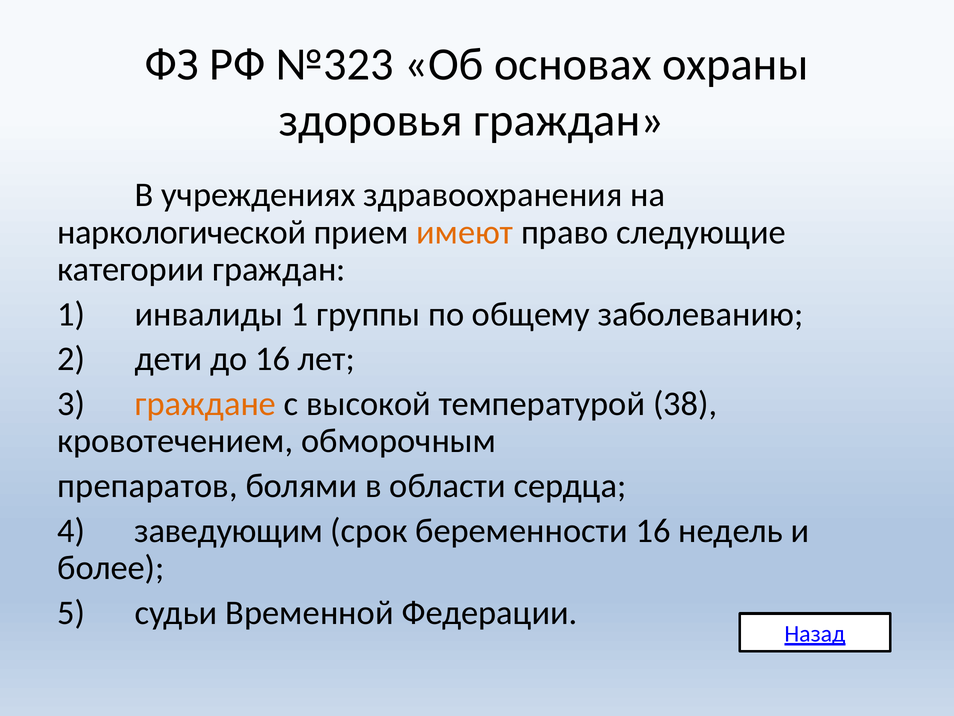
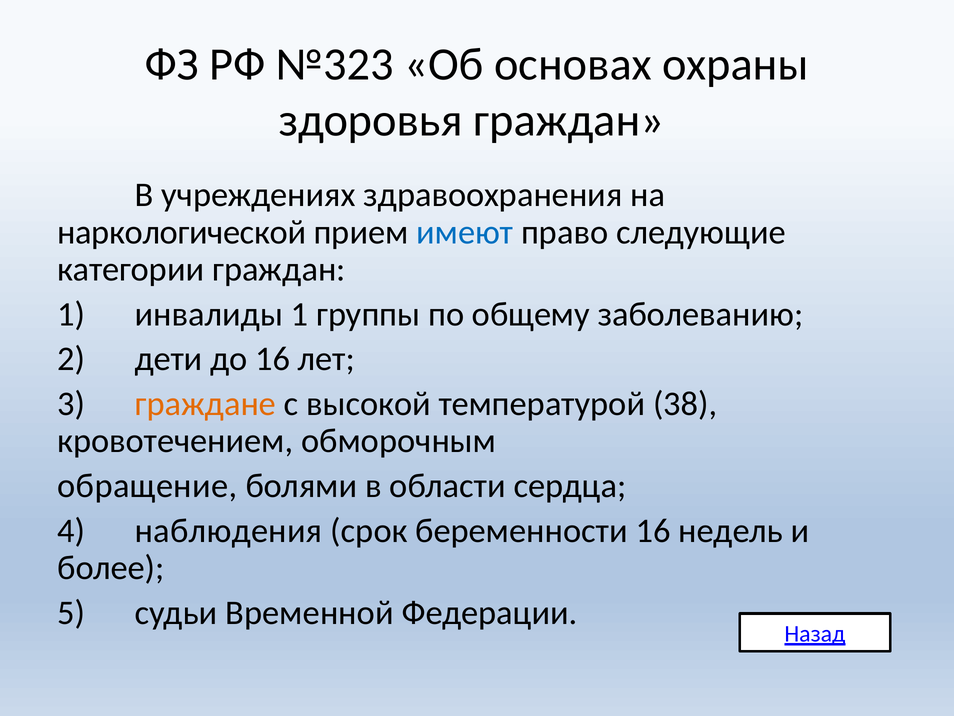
имеют colour: orange -> blue
препаратов: препаратов -> обращение
заведующим: заведующим -> наблюдения
